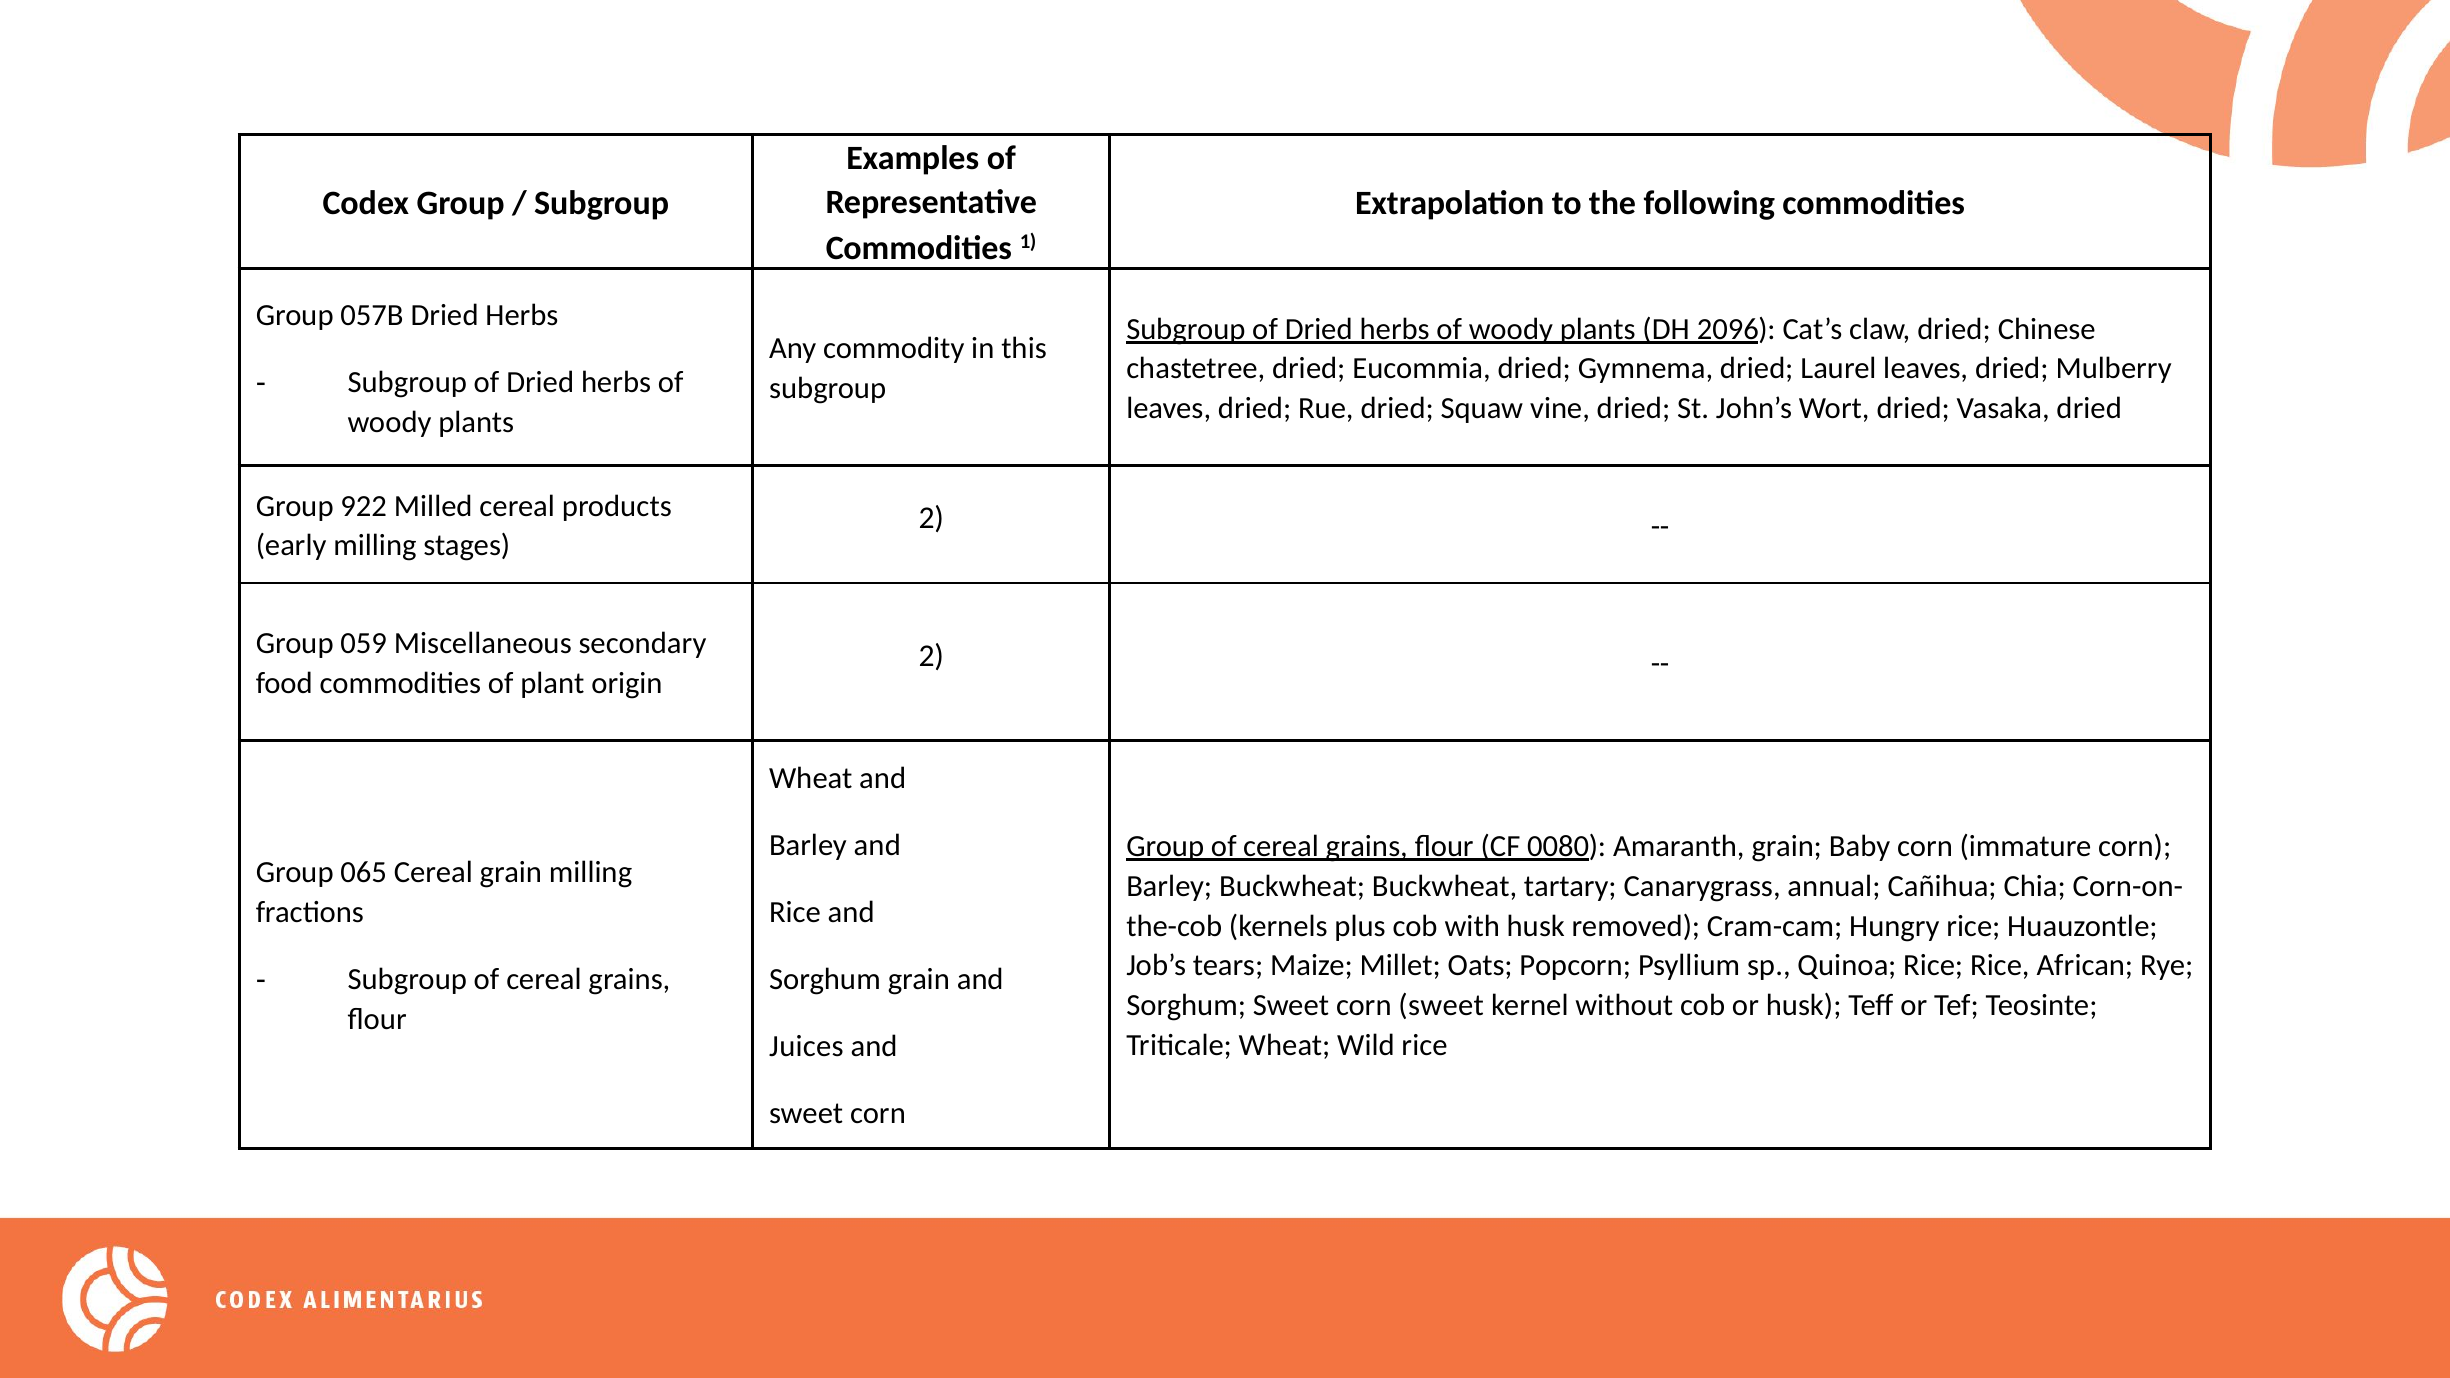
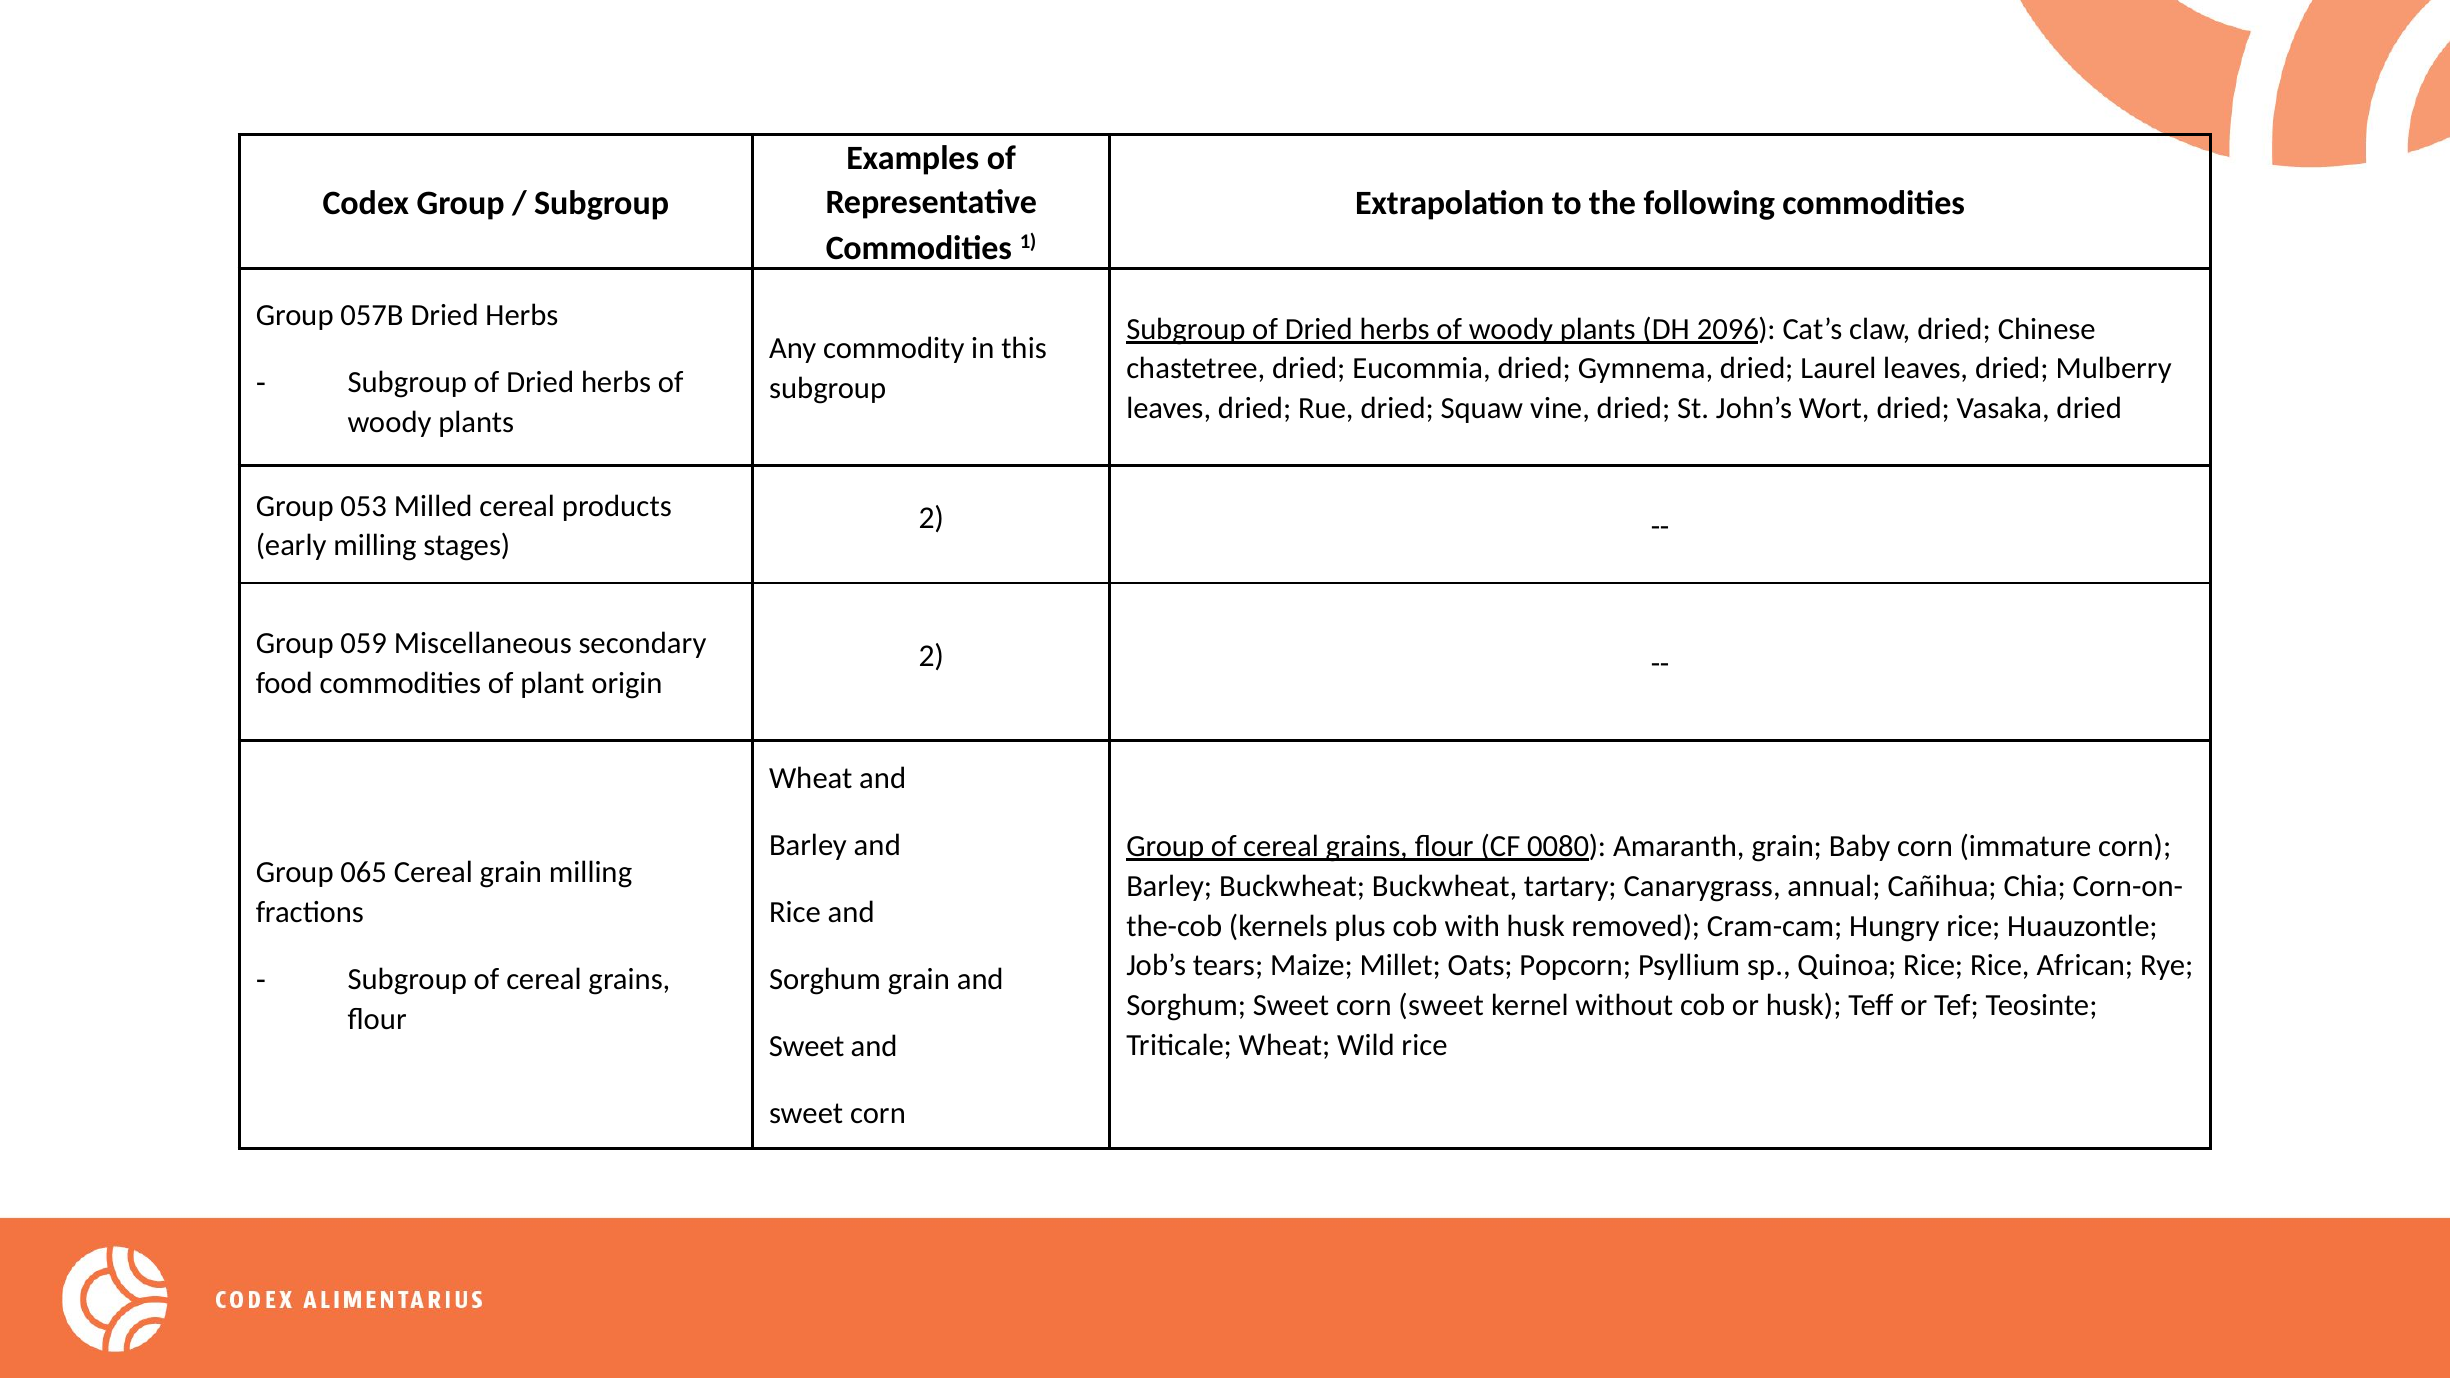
922: 922 -> 053
Juices at (806, 1047): Juices -> Sweet
